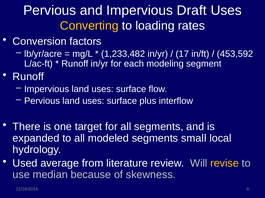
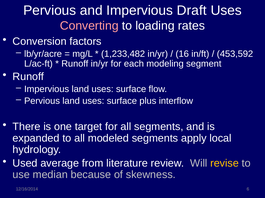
Converting colour: yellow -> pink
17: 17 -> 16
small: small -> apply
